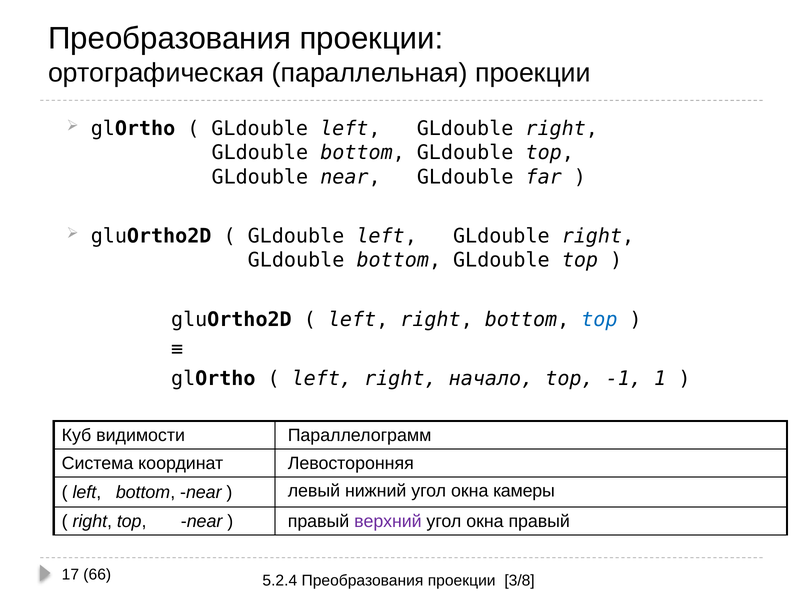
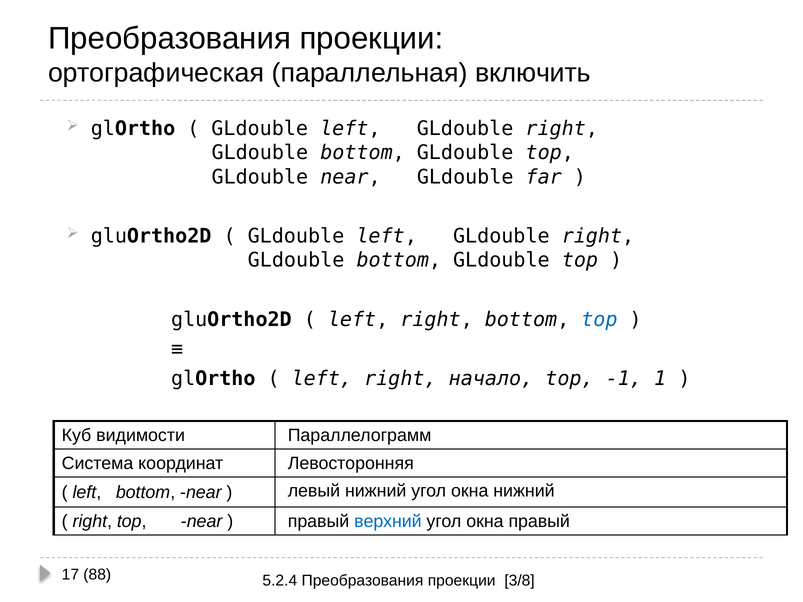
параллельная проекции: проекции -> включить
окна камеры: камеры -> нижний
верхний colour: purple -> blue
66: 66 -> 88
